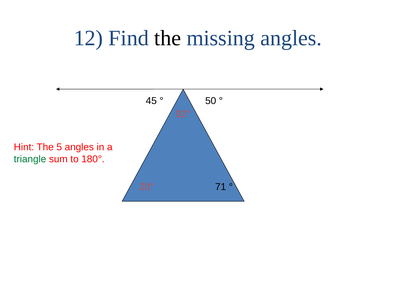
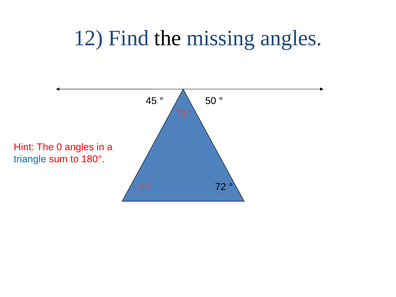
92°: 92° -> 74°
5: 5 -> 0
triangle colour: green -> blue
71: 71 -> 72
